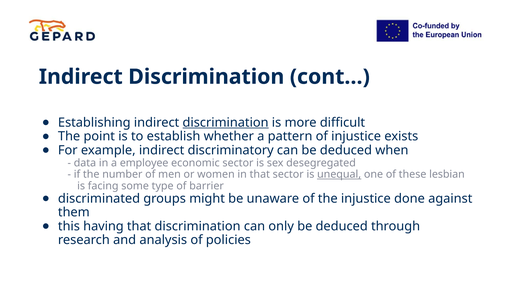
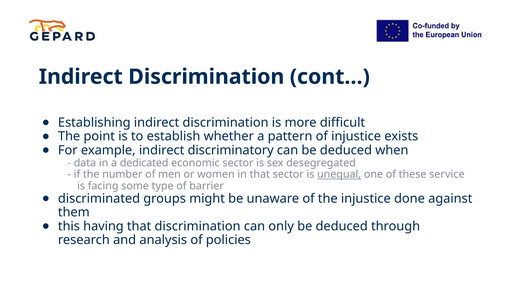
discrimination at (226, 123) underline: present -> none
employee: employee -> dedicated
lesbian: lesbian -> service
